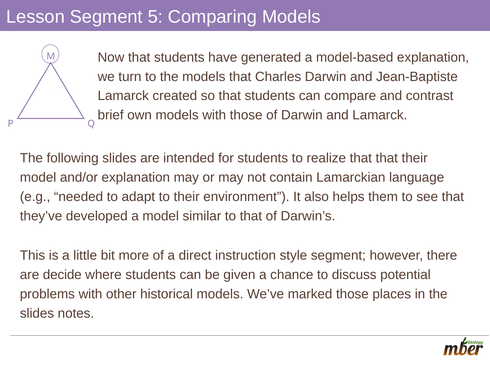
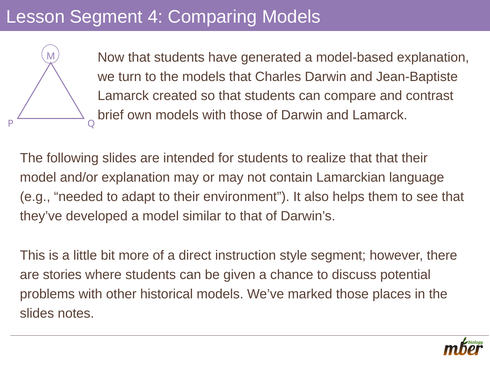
5: 5 -> 4
decide: decide -> stories
